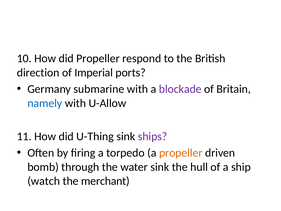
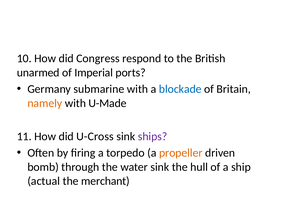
did Propeller: Propeller -> Congress
direction: direction -> unarmed
blockade colour: purple -> blue
namely colour: blue -> orange
U-Allow: U-Allow -> U-Made
U-Thing: U-Thing -> U-Cross
watch: watch -> actual
